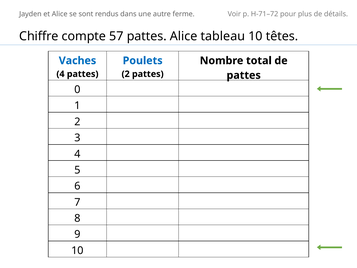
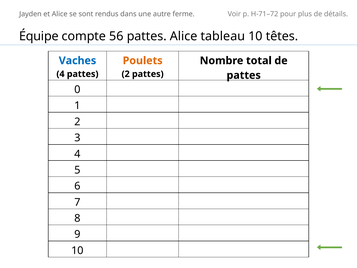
Chiffre: Chiffre -> Équipe
57: 57 -> 56
Poulets colour: blue -> orange
